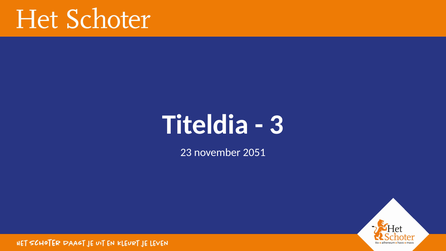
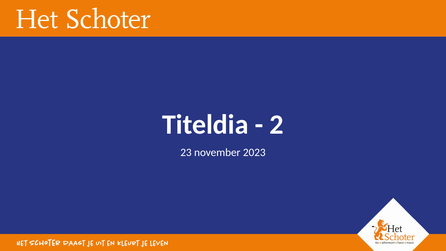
3: 3 -> 2
2051: 2051 -> 2023
